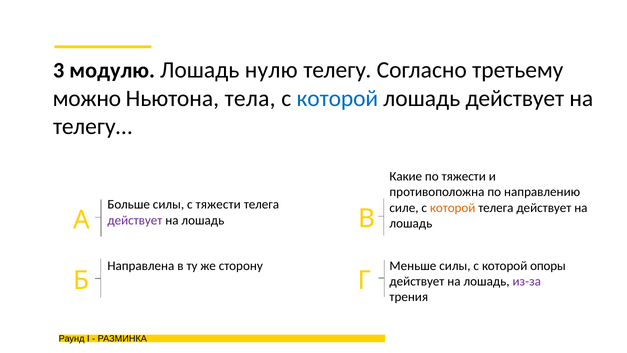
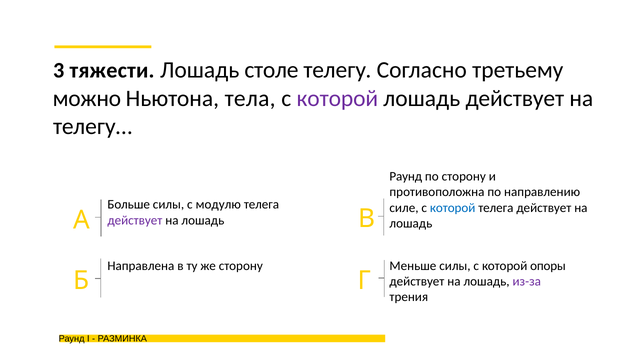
модулю: модулю -> тяжести
нулю: нулю -> столе
которой at (337, 98) colour: blue -> purple
Какие at (406, 176): Какие -> Раунд
по тяжести: тяжести -> сторону
с тяжести: тяжести -> модулю
которой at (453, 208) colour: orange -> blue
